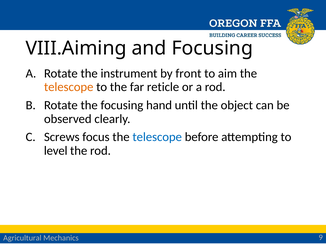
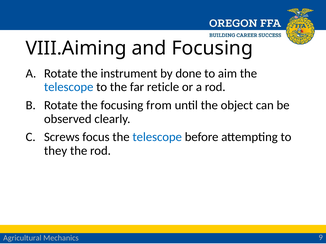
front: front -> done
telescope at (69, 87) colour: orange -> blue
hand: hand -> from
level: level -> they
